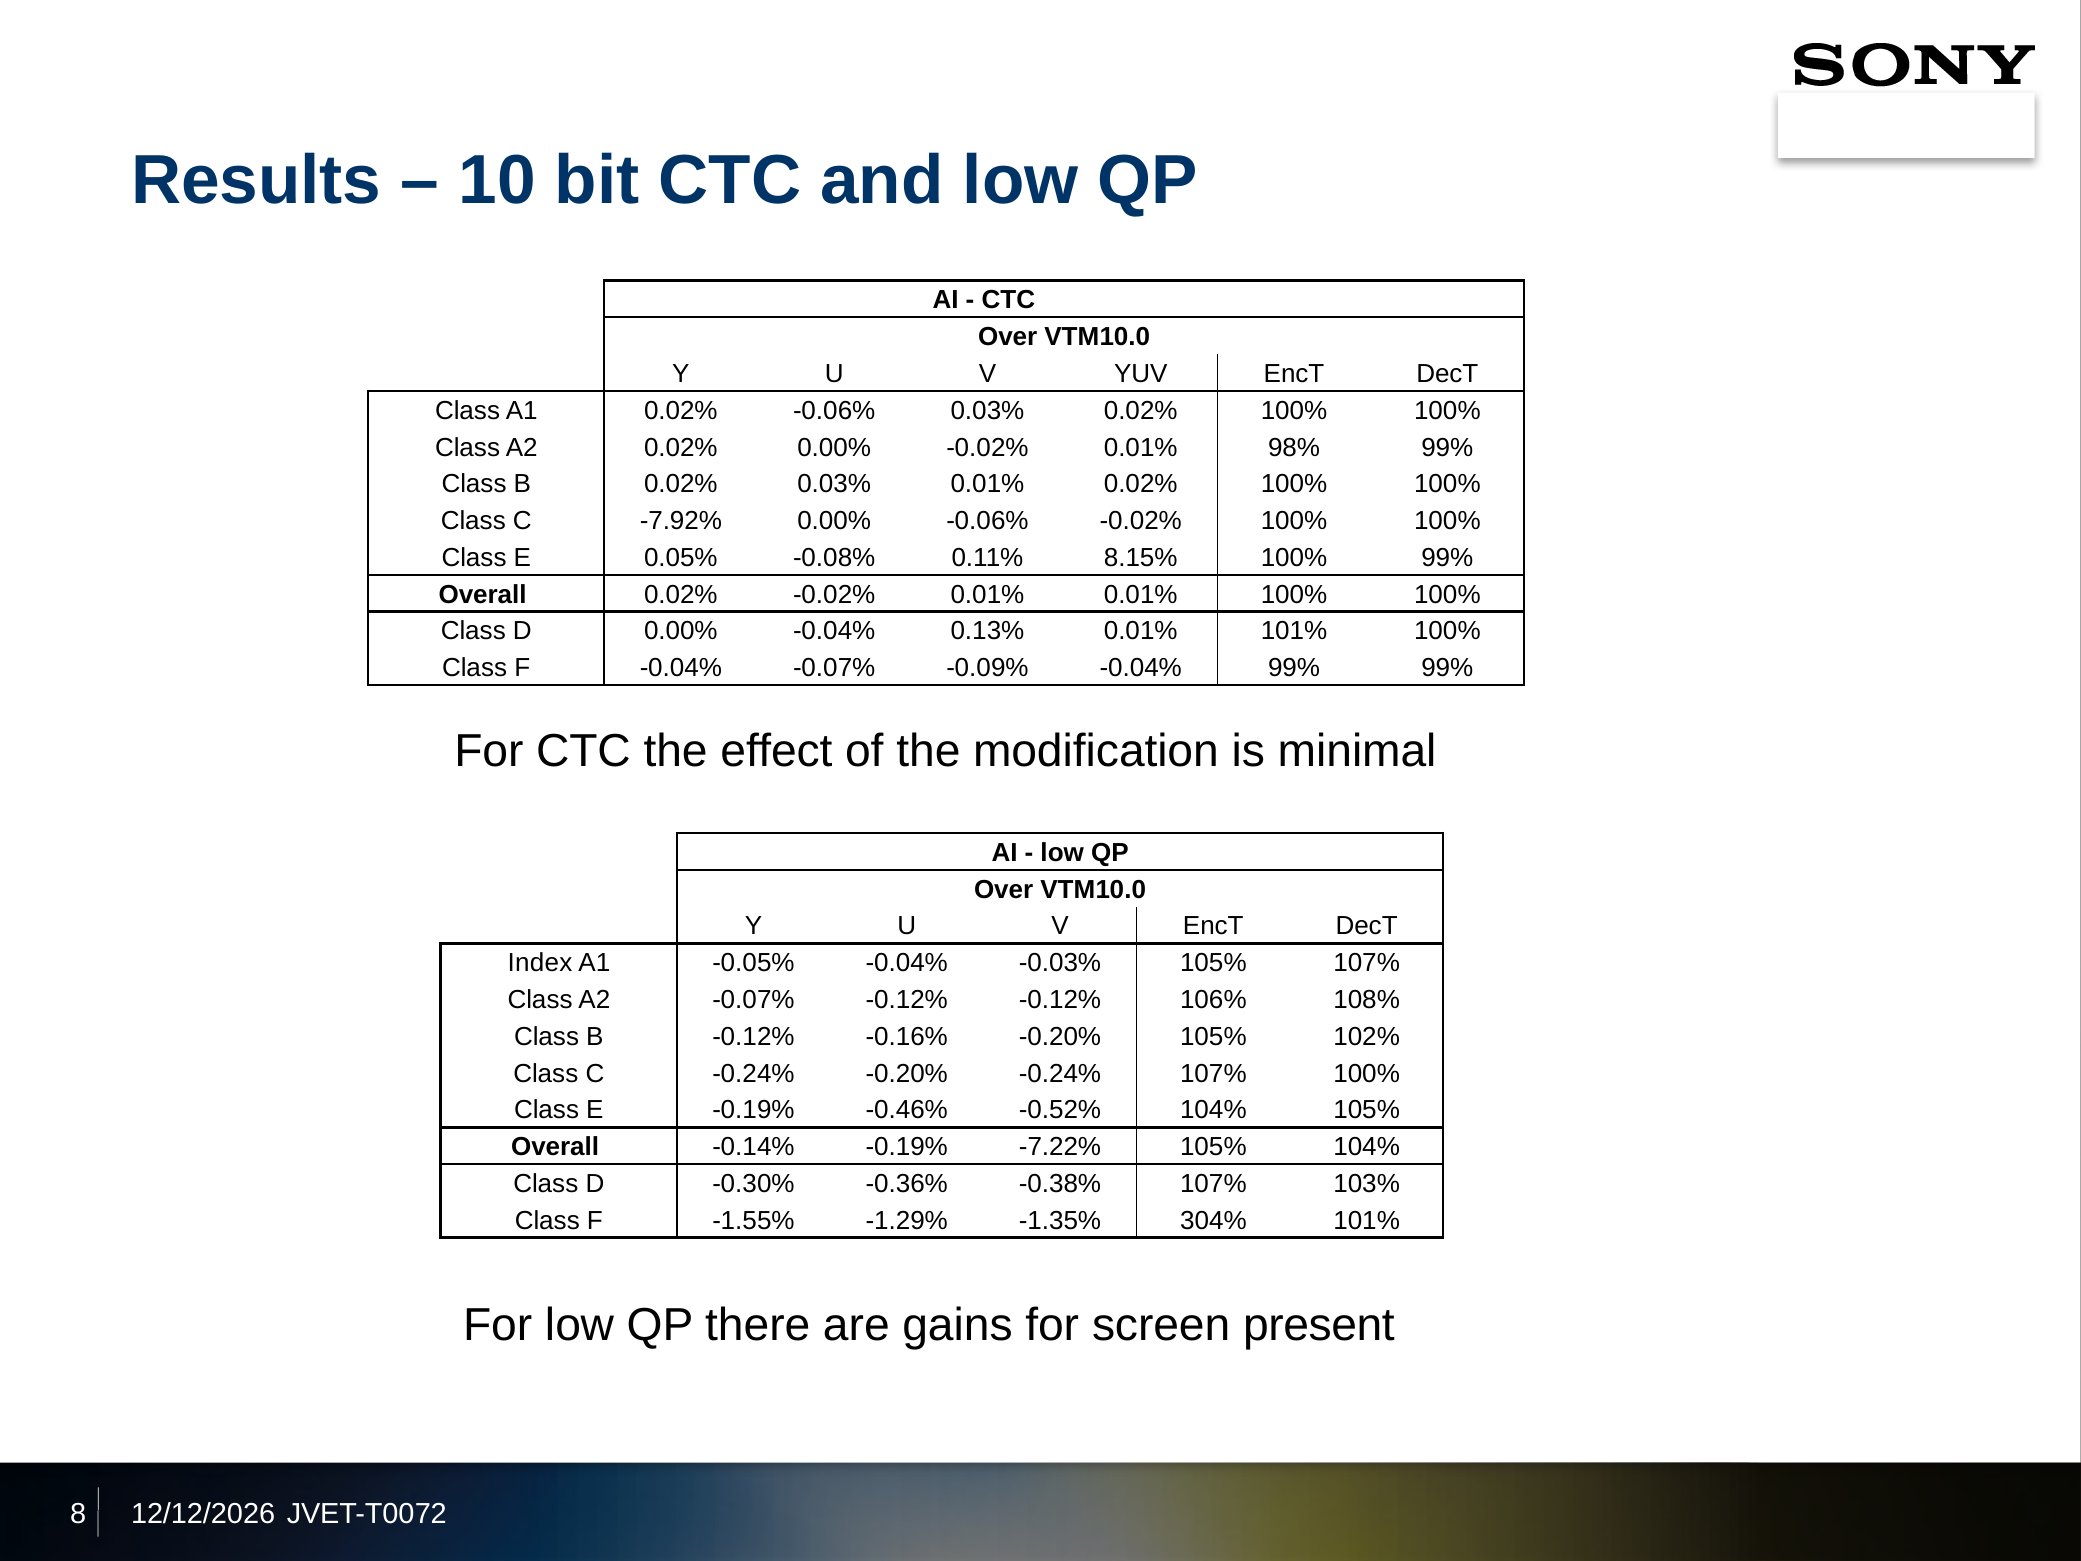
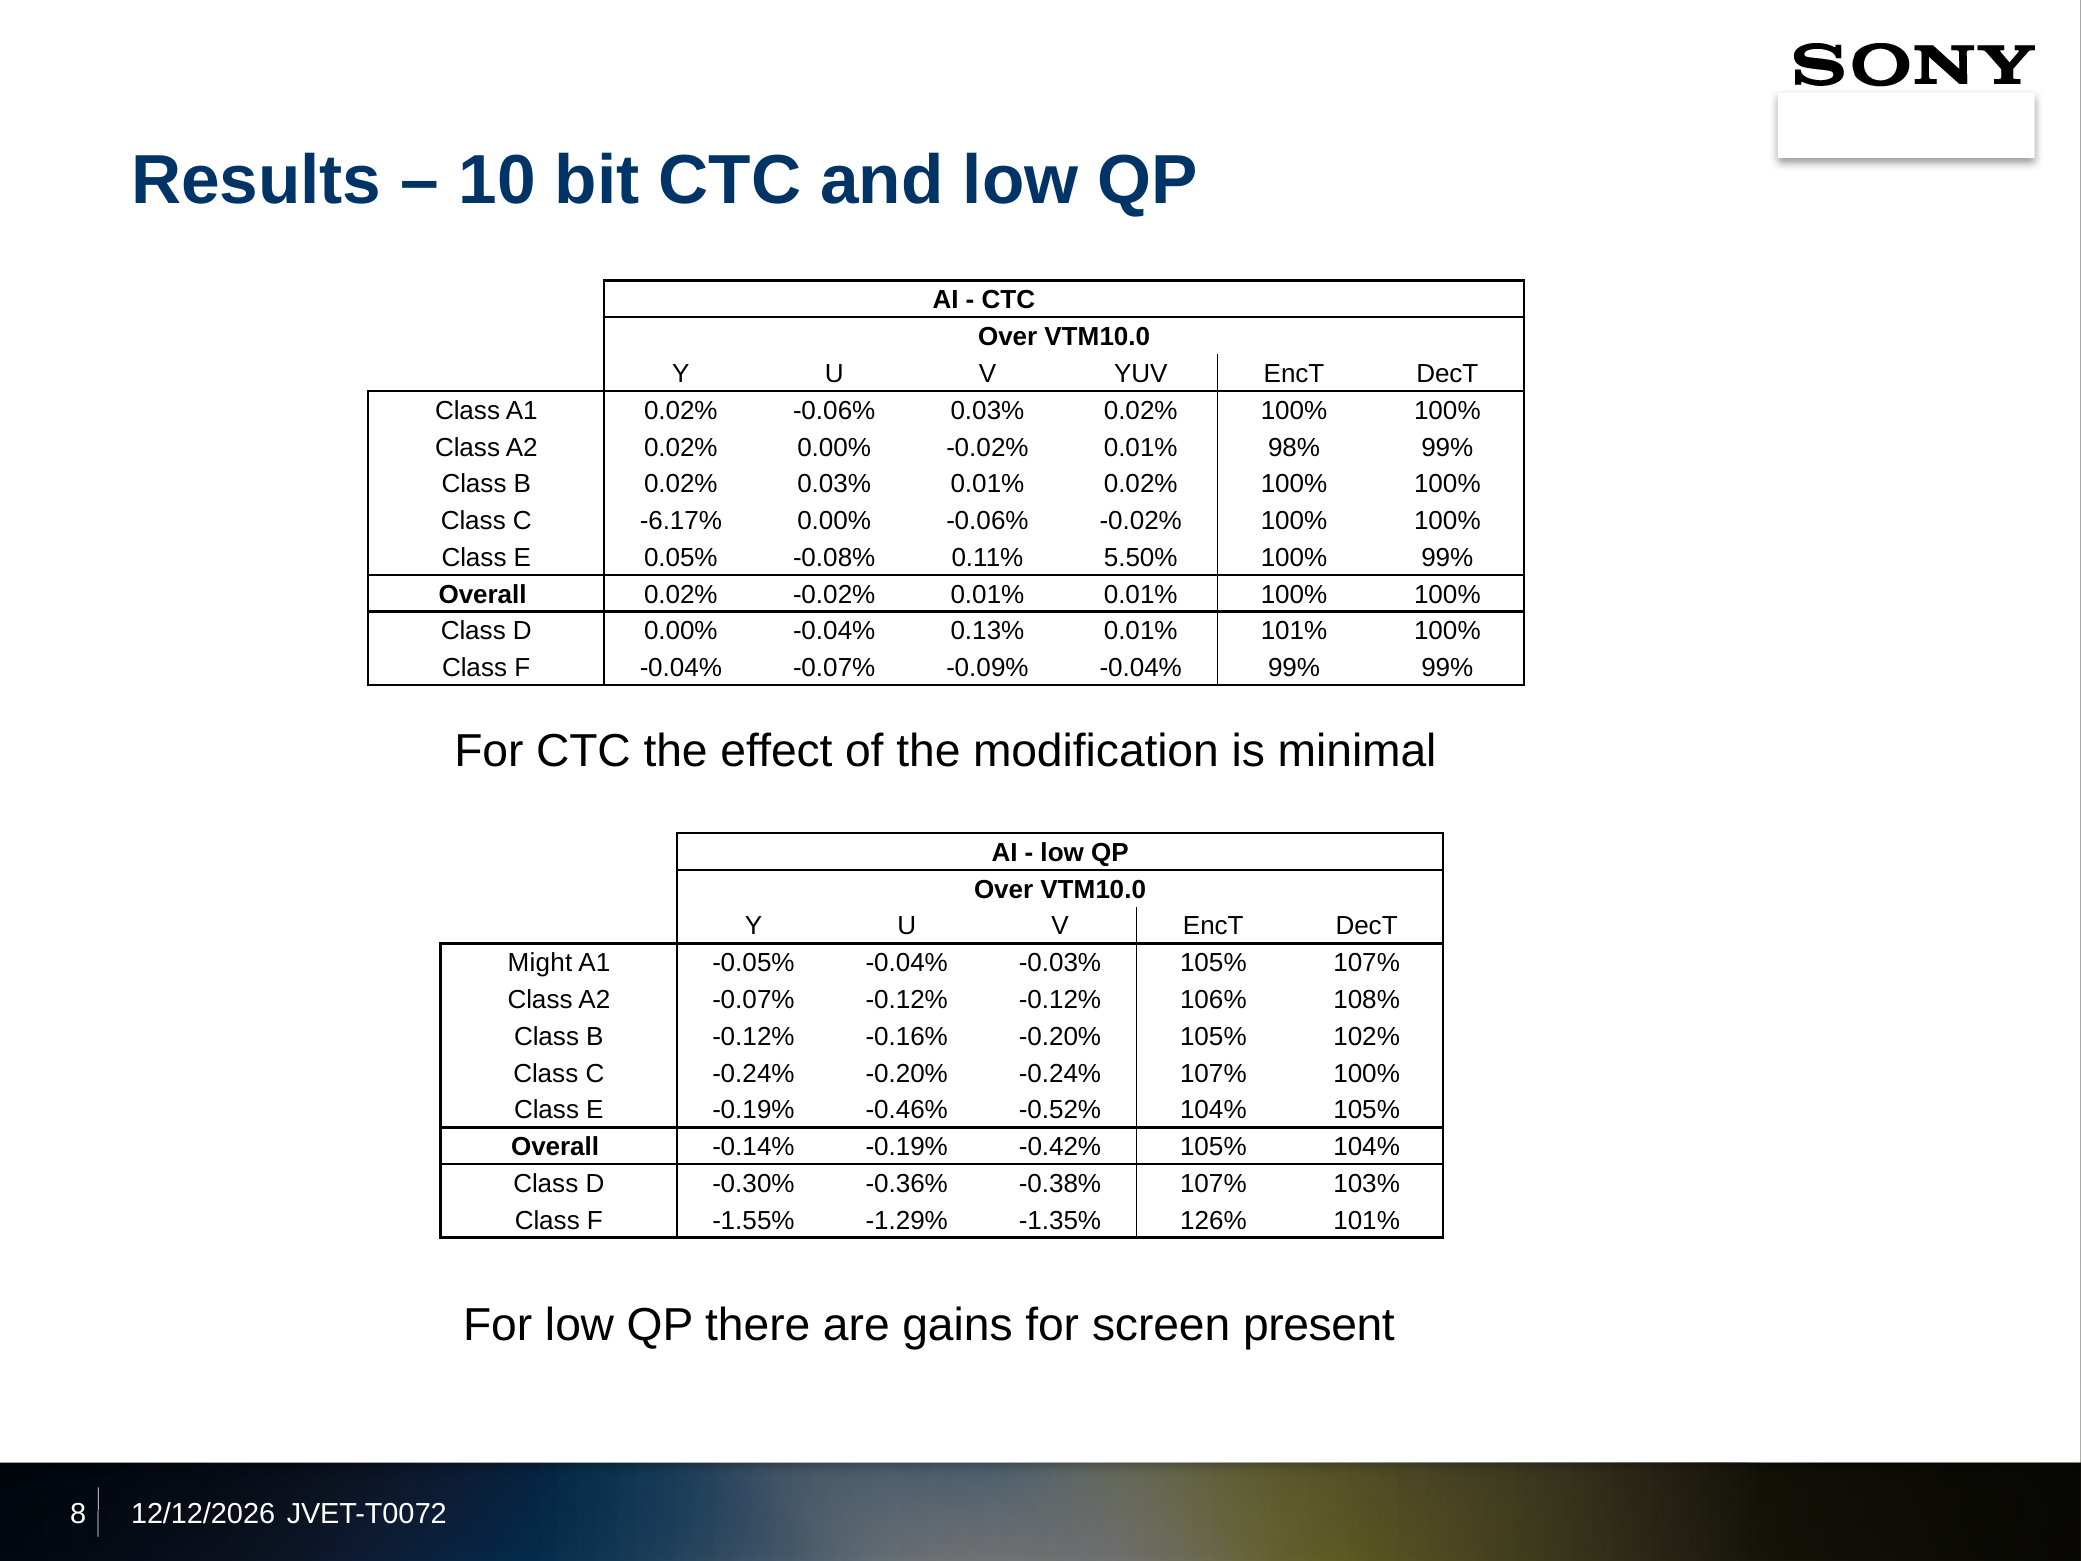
-7.92%: -7.92% -> -6.17%
8.15%: 8.15% -> 5.50%
Index: Index -> Might
-7.22%: -7.22% -> -0.42%
304%: 304% -> 126%
